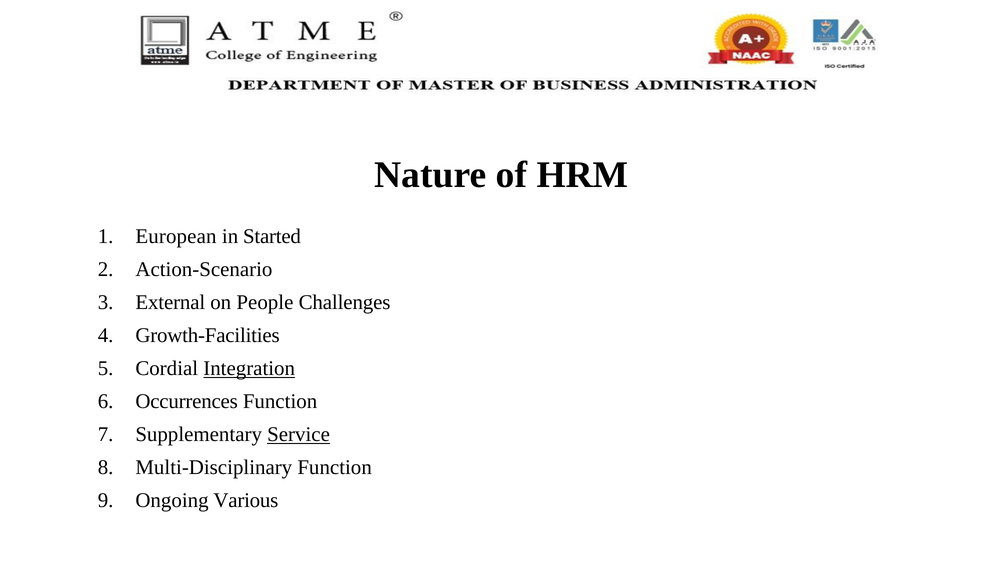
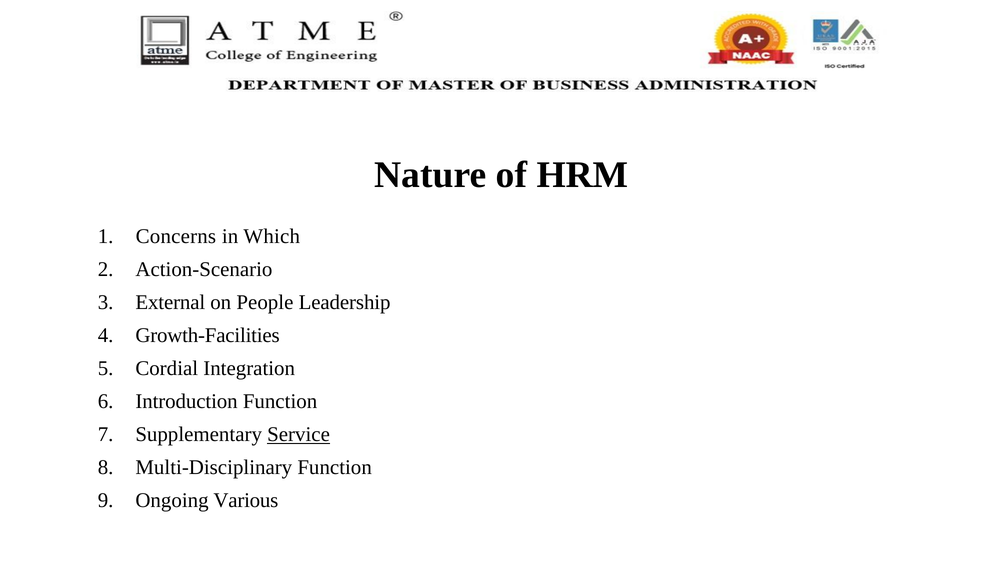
European: European -> Concerns
Started: Started -> Which
Challenges: Challenges -> Leadership
Integration underline: present -> none
Occurrences: Occurrences -> Introduction
